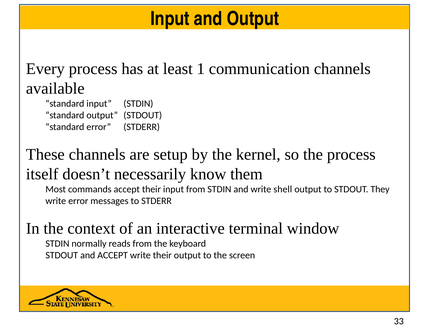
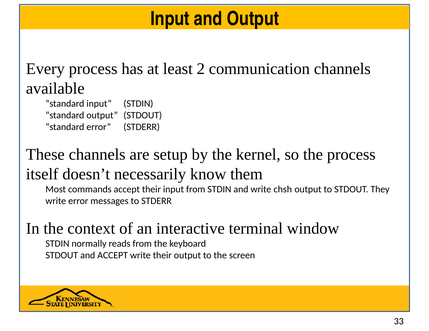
1: 1 -> 2
shell: shell -> chsh
